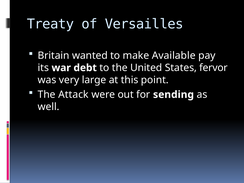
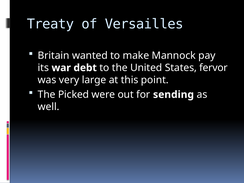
Available: Available -> Mannock
Attack: Attack -> Picked
